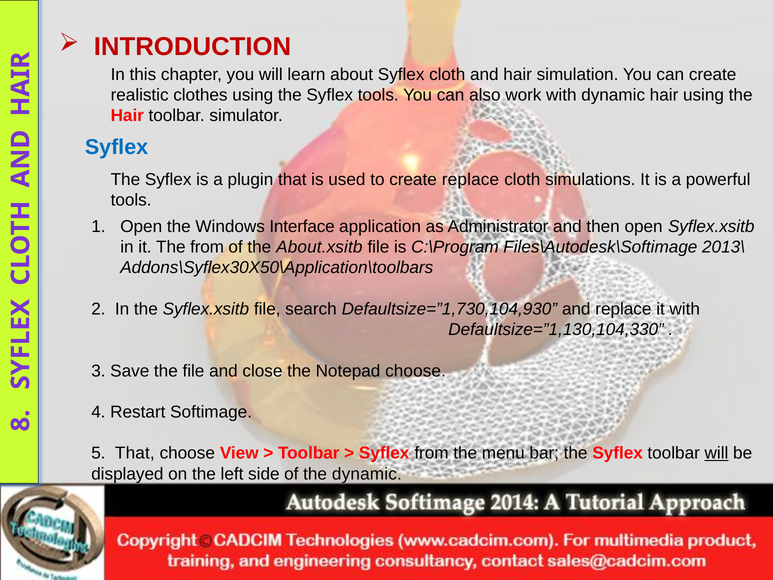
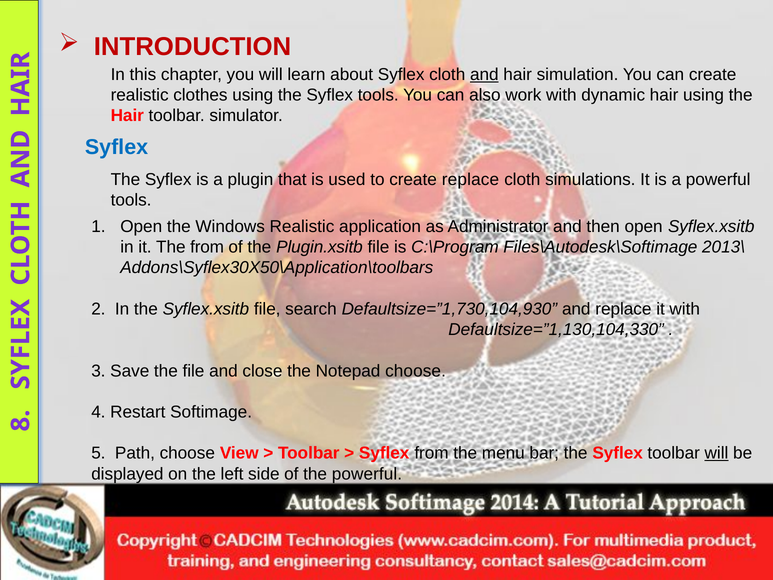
and at (484, 75) underline: none -> present
Windows Interface: Interface -> Realistic
About.xsitb: About.xsitb -> Plugin.xsitb
5 That: That -> Path
the dynamic: dynamic -> powerful
